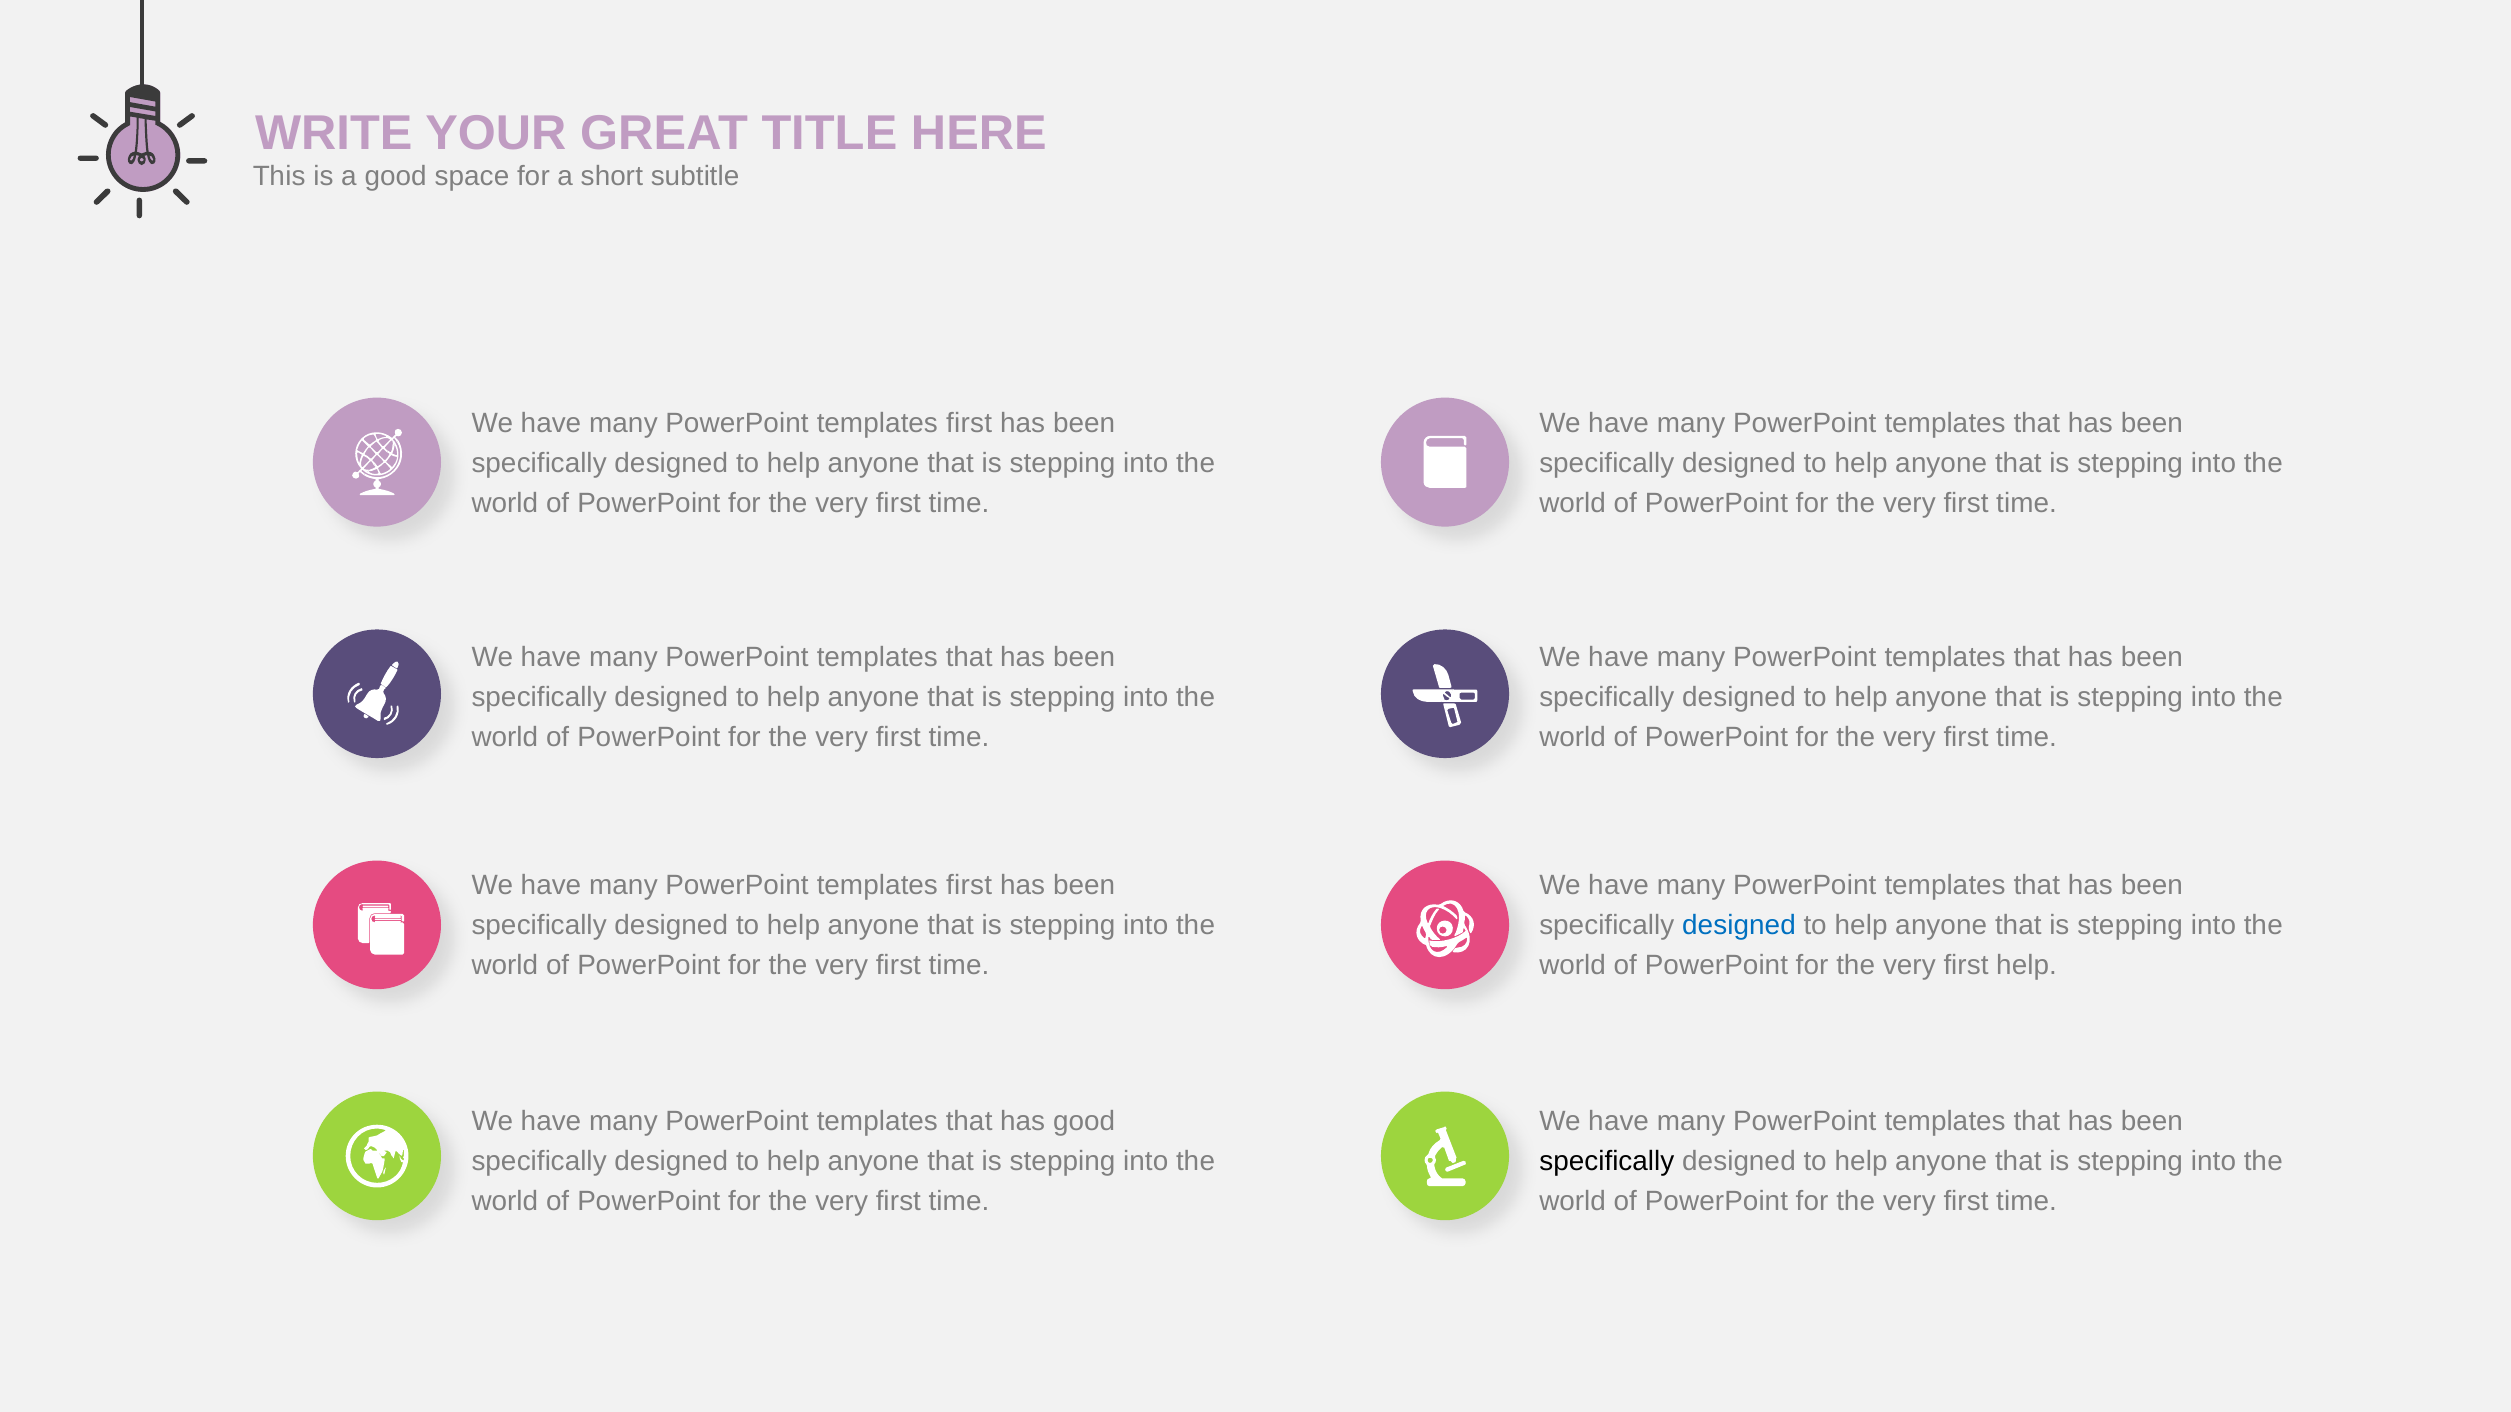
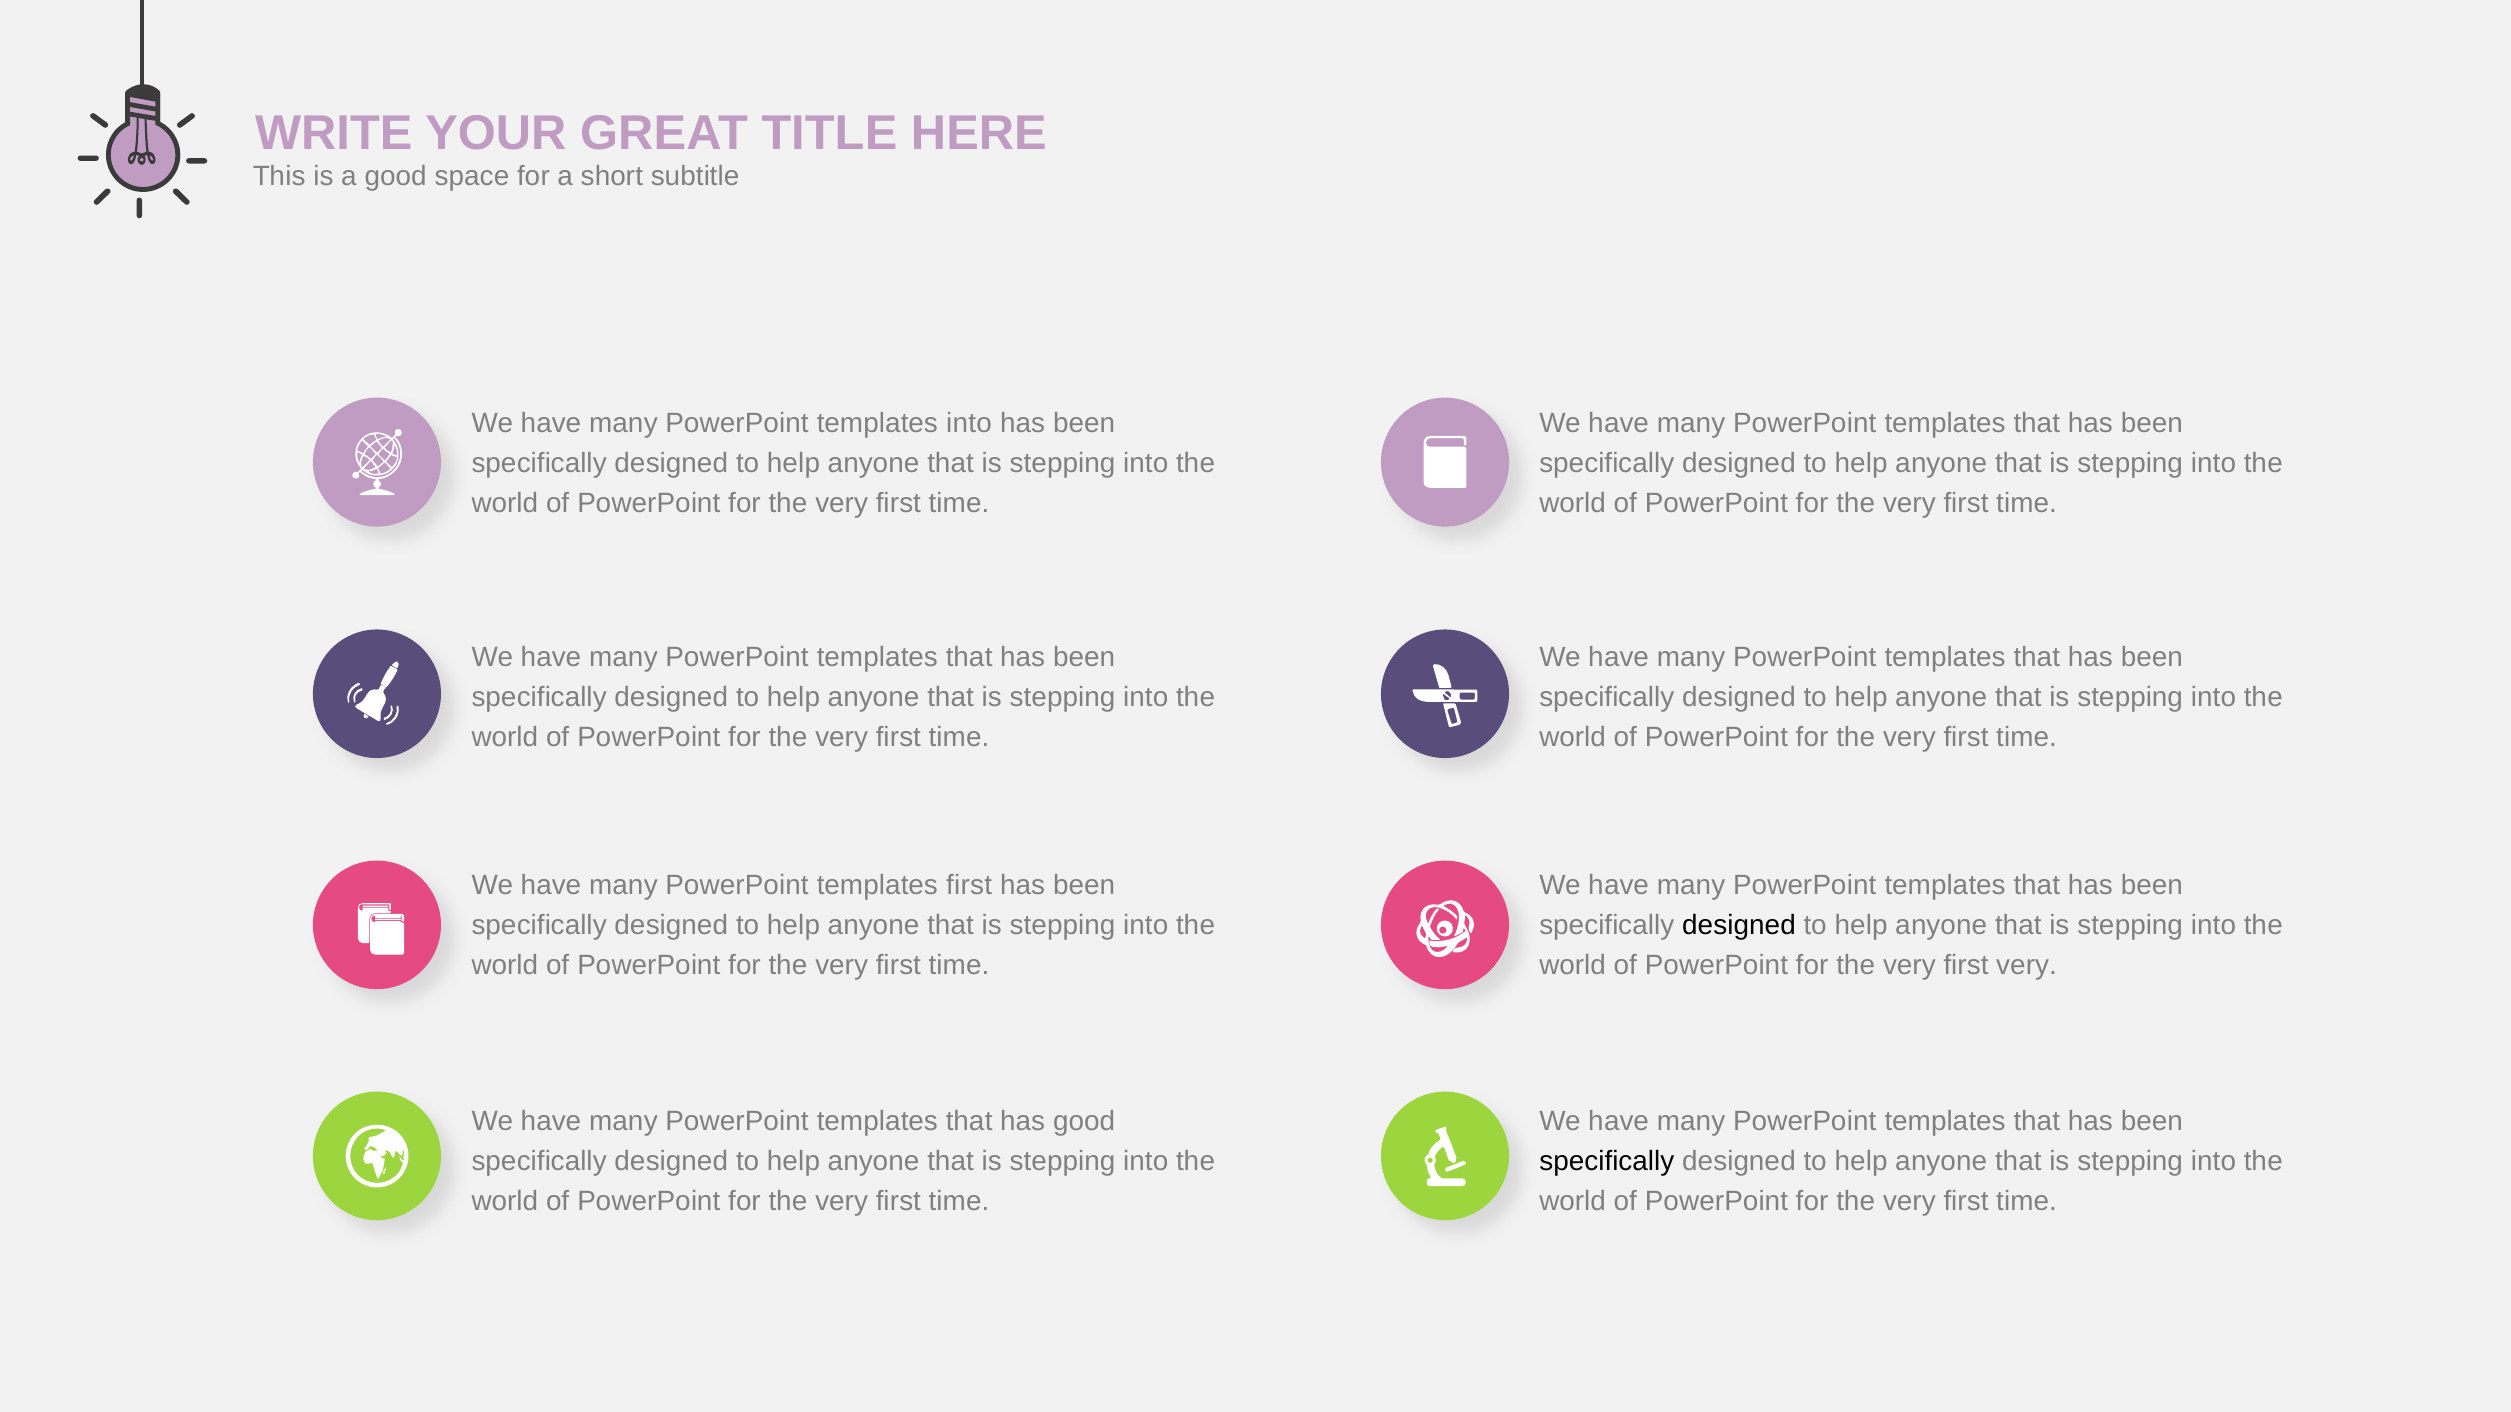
first at (969, 423): first -> into
designed at (1739, 925) colour: blue -> black
first help: help -> very
